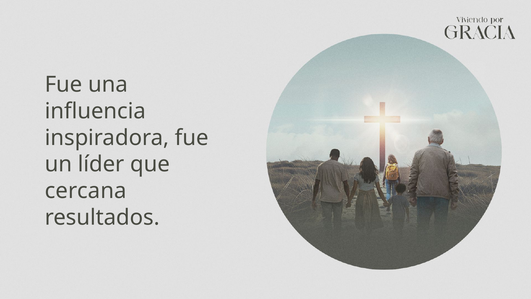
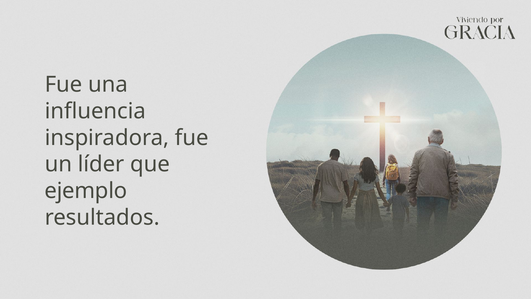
cercana: cercana -> ejemplo
